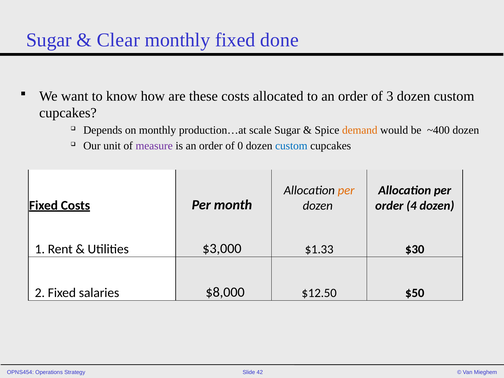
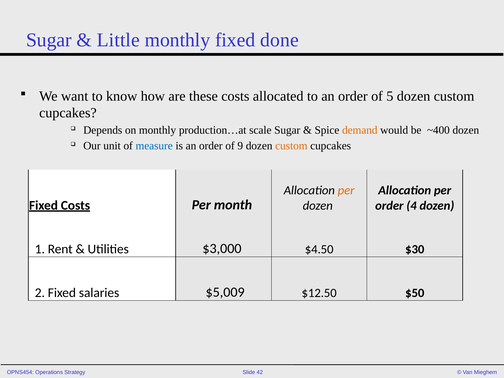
Clear: Clear -> Little
3: 3 -> 5
measure colour: purple -> blue
0: 0 -> 9
custom at (291, 146) colour: blue -> orange
$1.33: $1.33 -> $4.50
$8,000: $8,000 -> $5,009
